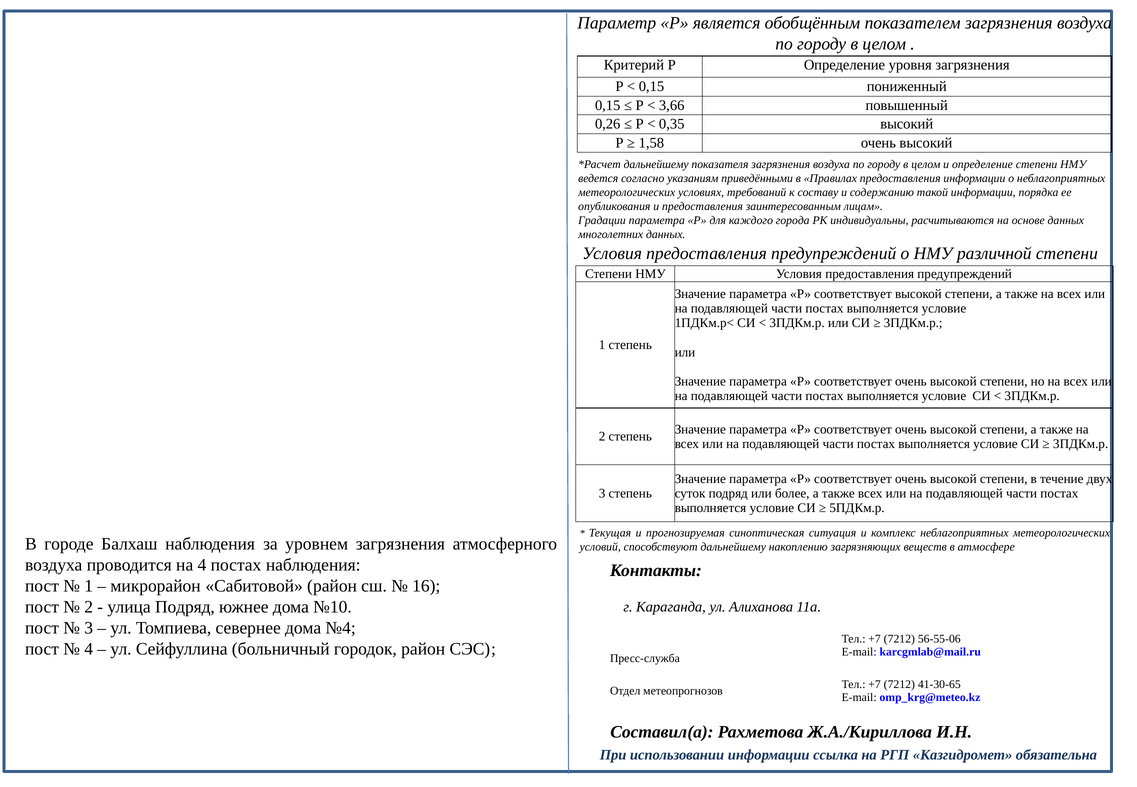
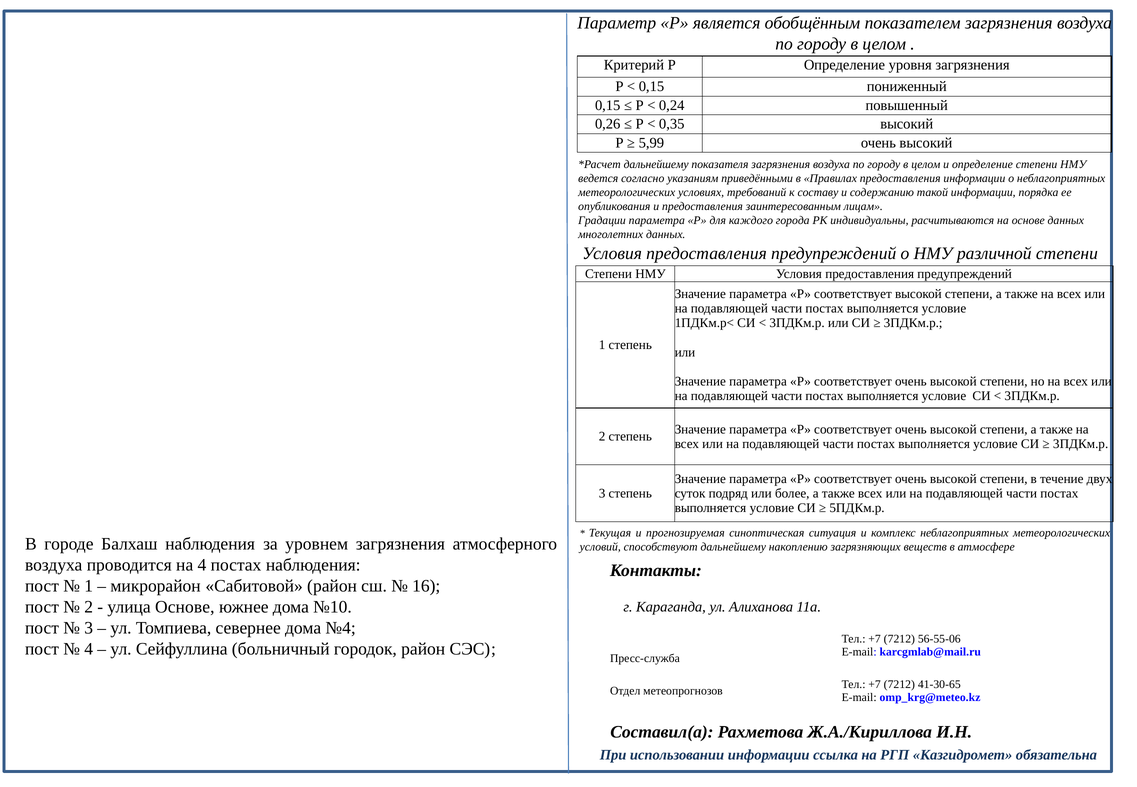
3,66: 3,66 -> 0,24
1,58: 1,58 -> 5,99
улица Подряд: Подряд -> Основе
